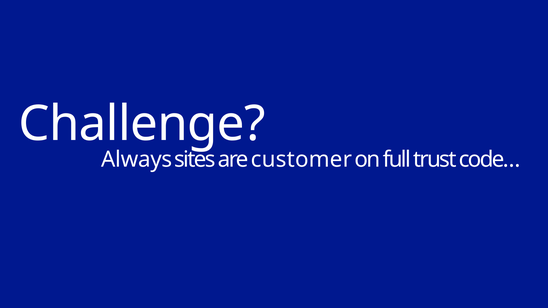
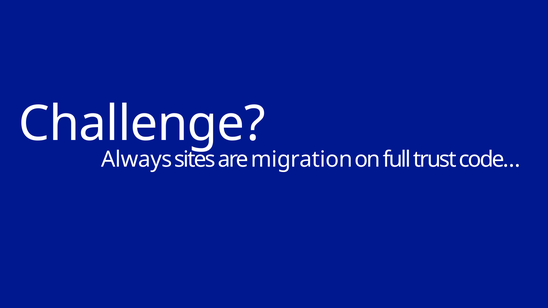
customer: customer -> migration
